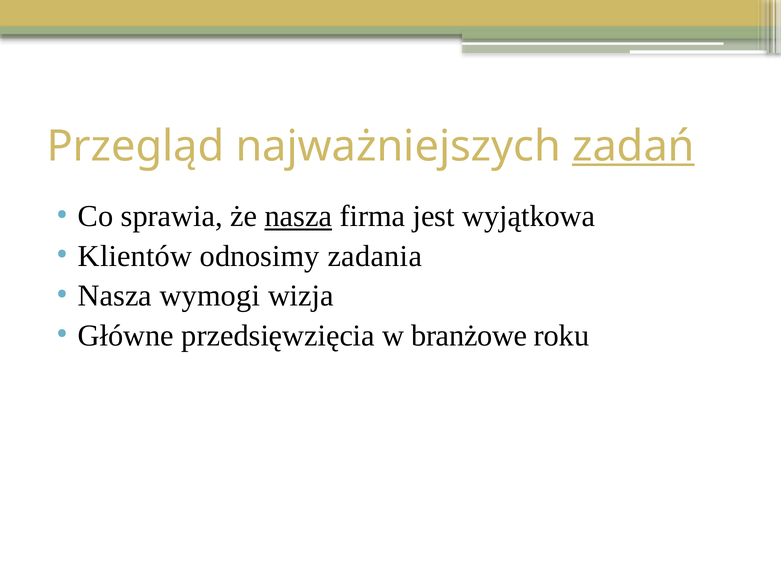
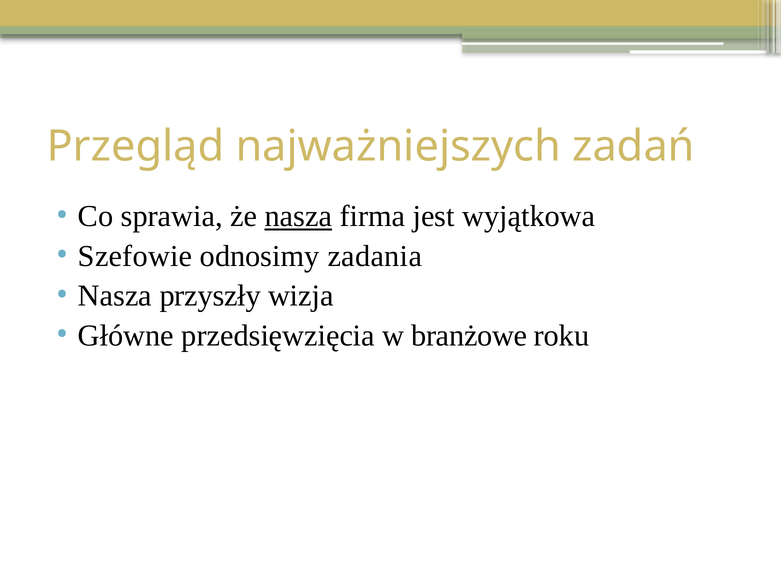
zadań underline: present -> none
Klientów: Klientów -> Szefowie
wymogi: wymogi -> przyszły
